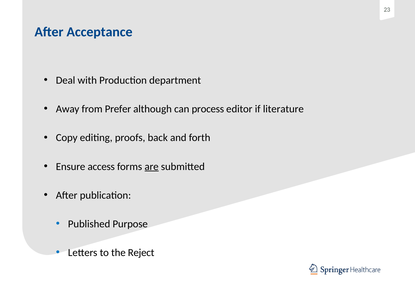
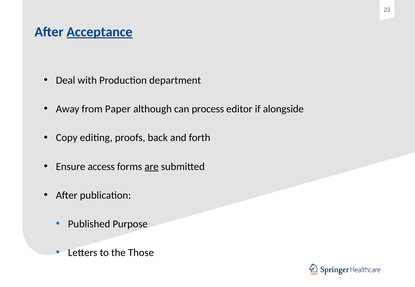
Acceptance underline: none -> present
Prefer: Prefer -> Paper
literature: literature -> alongside
Reject: Reject -> Those
